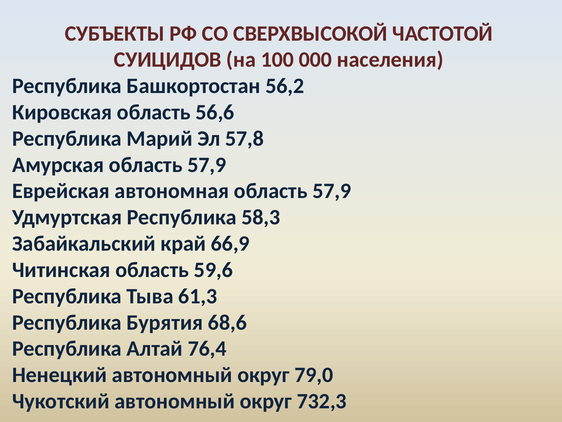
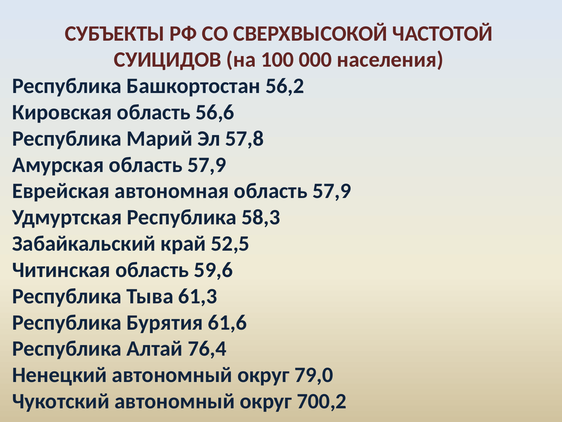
66,9: 66,9 -> 52,5
68,6: 68,6 -> 61,6
732,3: 732,3 -> 700,2
